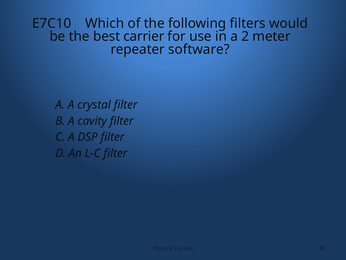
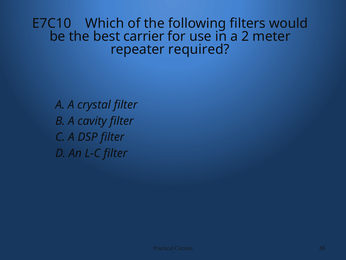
software: software -> required
